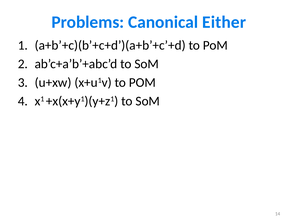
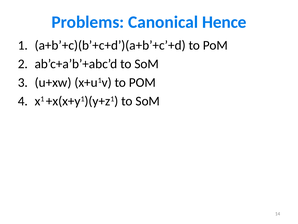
Either: Either -> Hence
